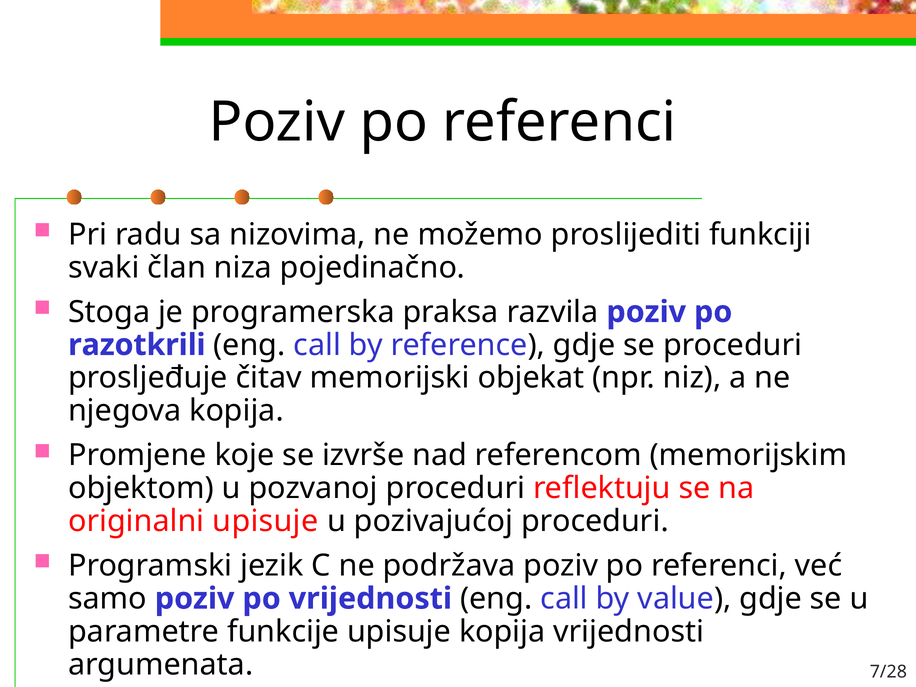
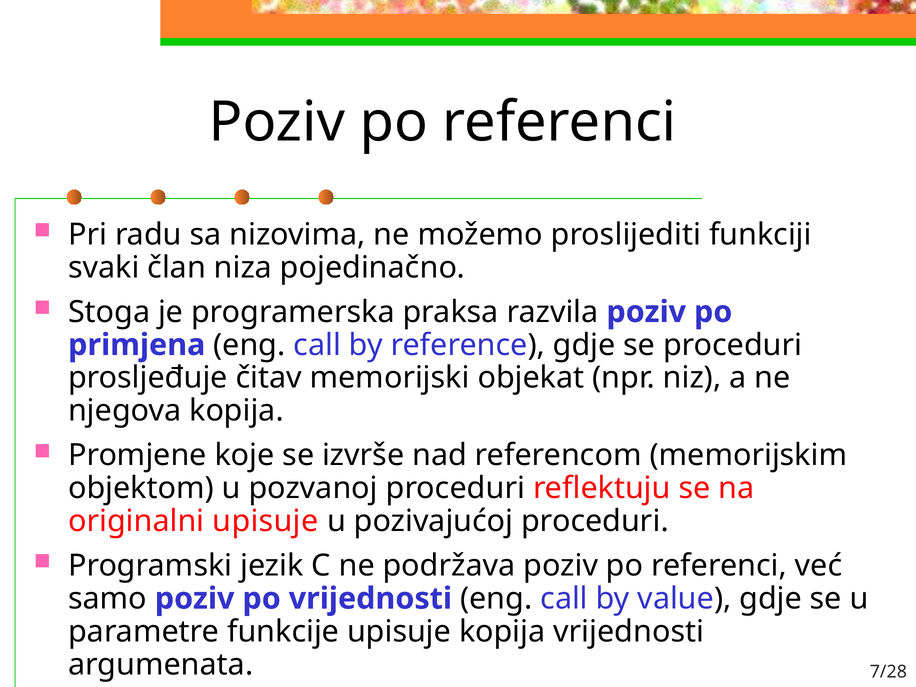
razotkrili: razotkrili -> primjena
